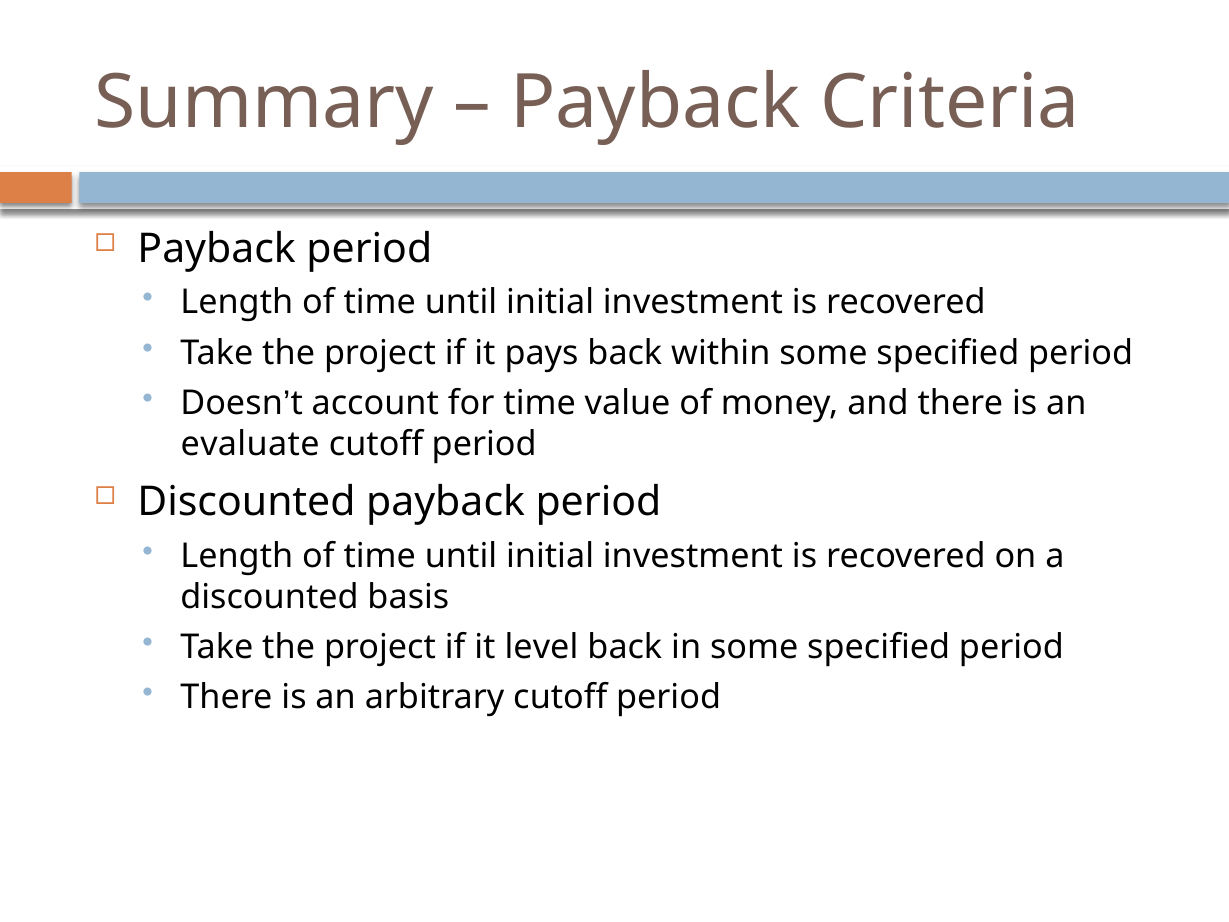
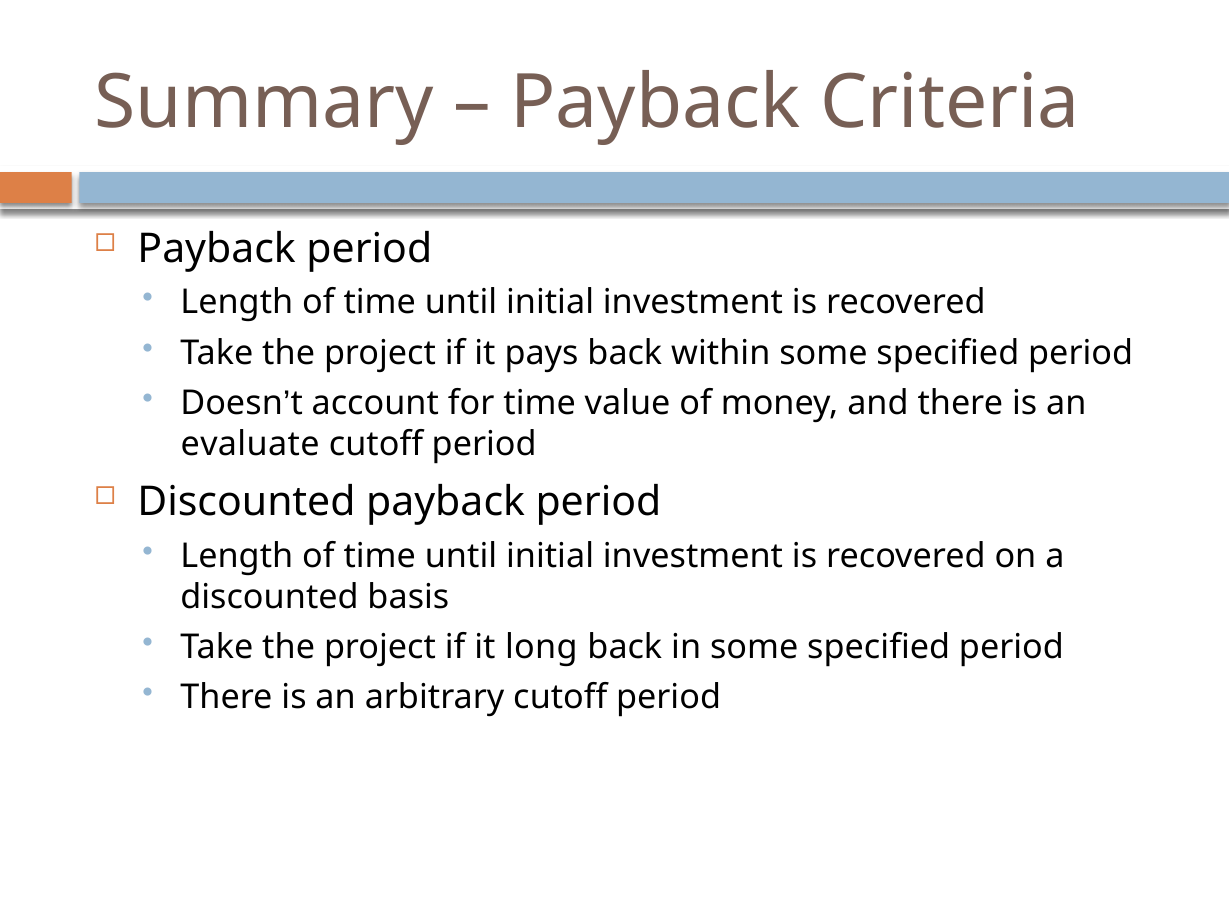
level: level -> long
